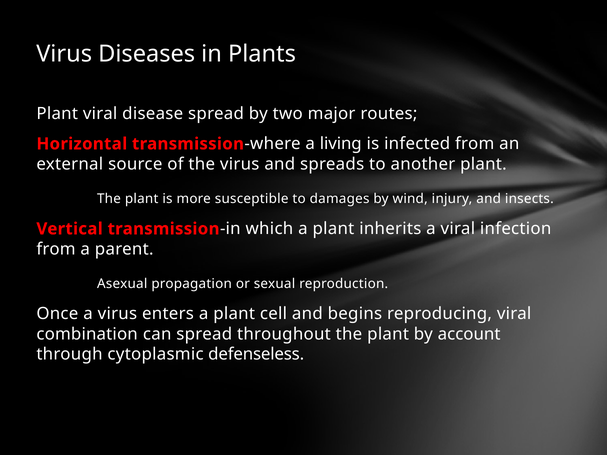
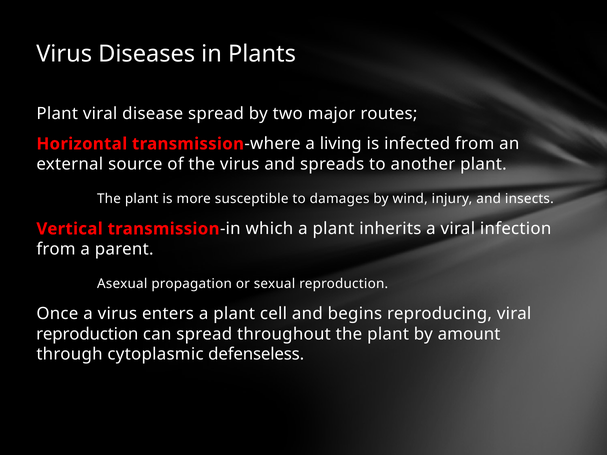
combination at (87, 334): combination -> reproduction
account: account -> amount
